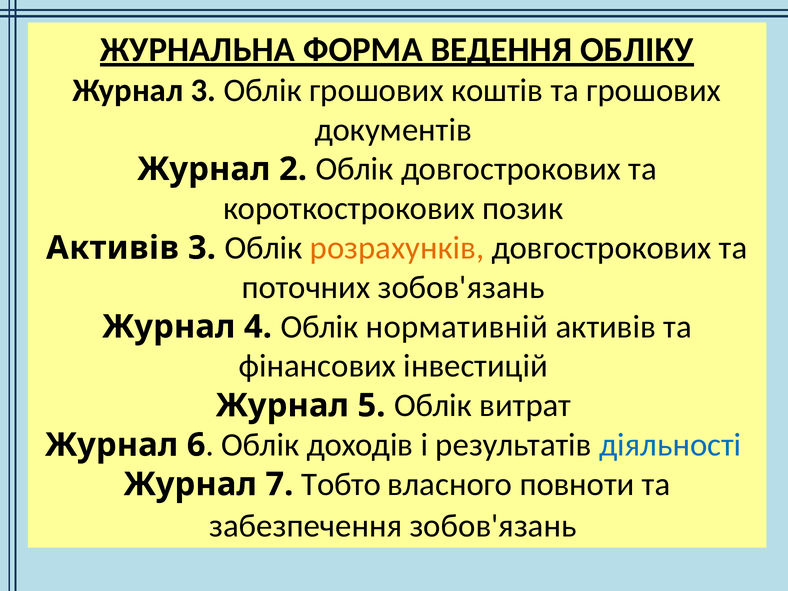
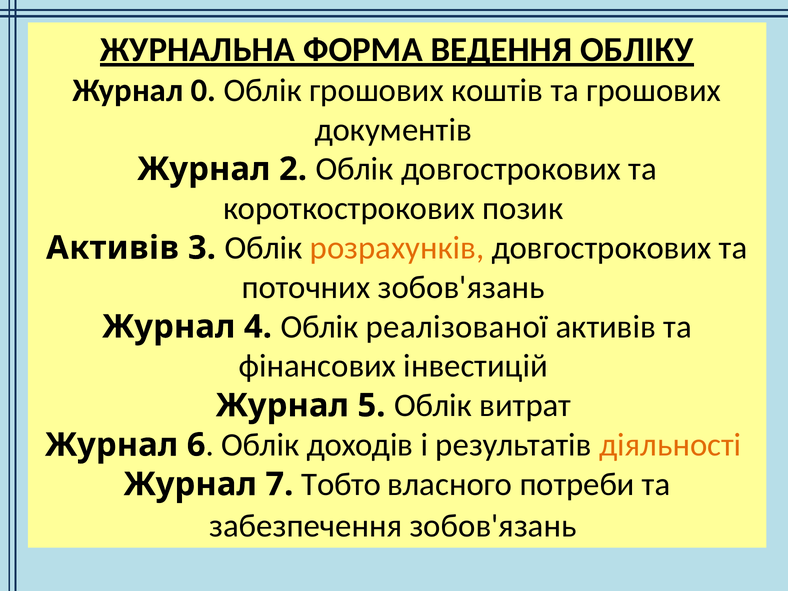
Журнал 3: 3 -> 0
нормативній: нормативній -> реалізованої
діяльності colour: blue -> orange
повноти: повноти -> потреби
